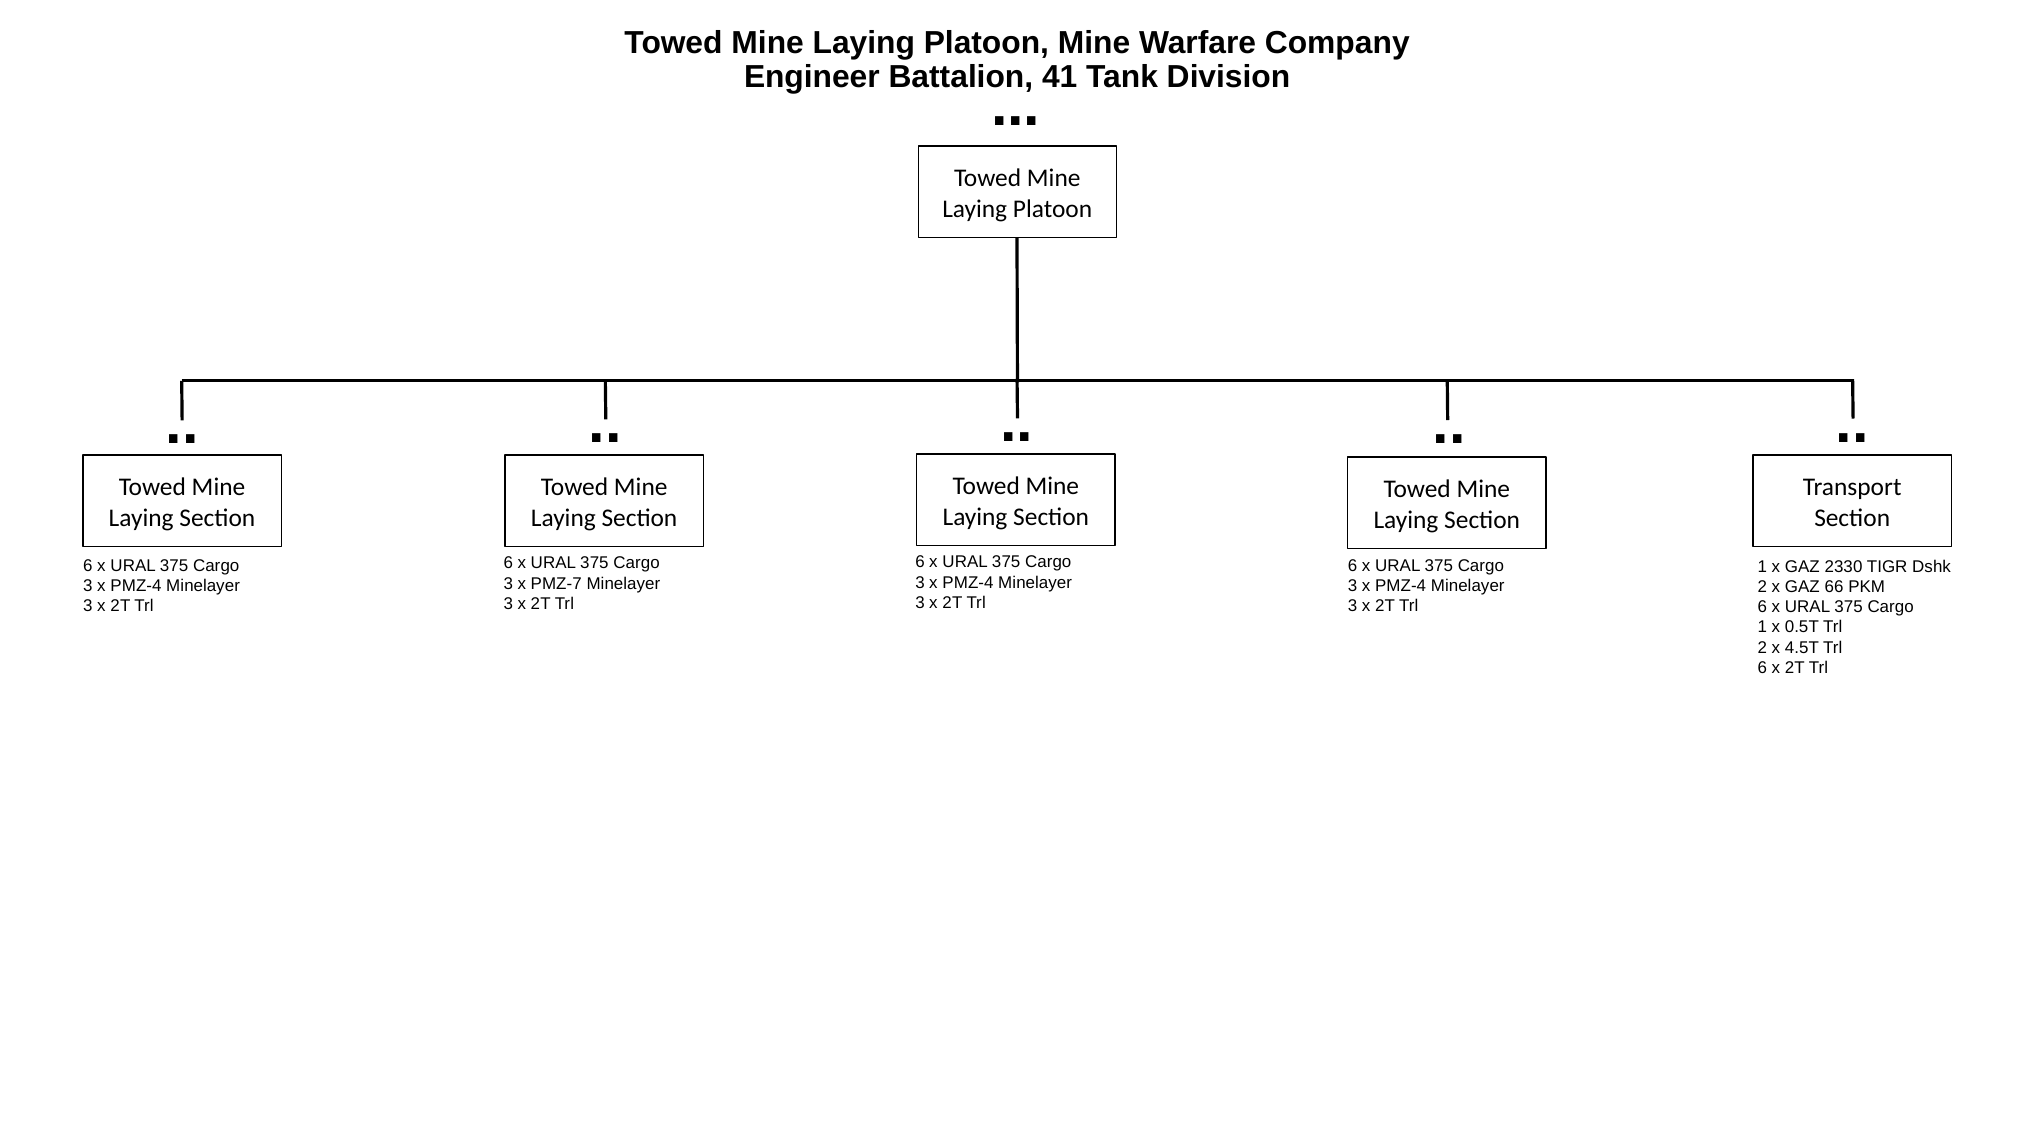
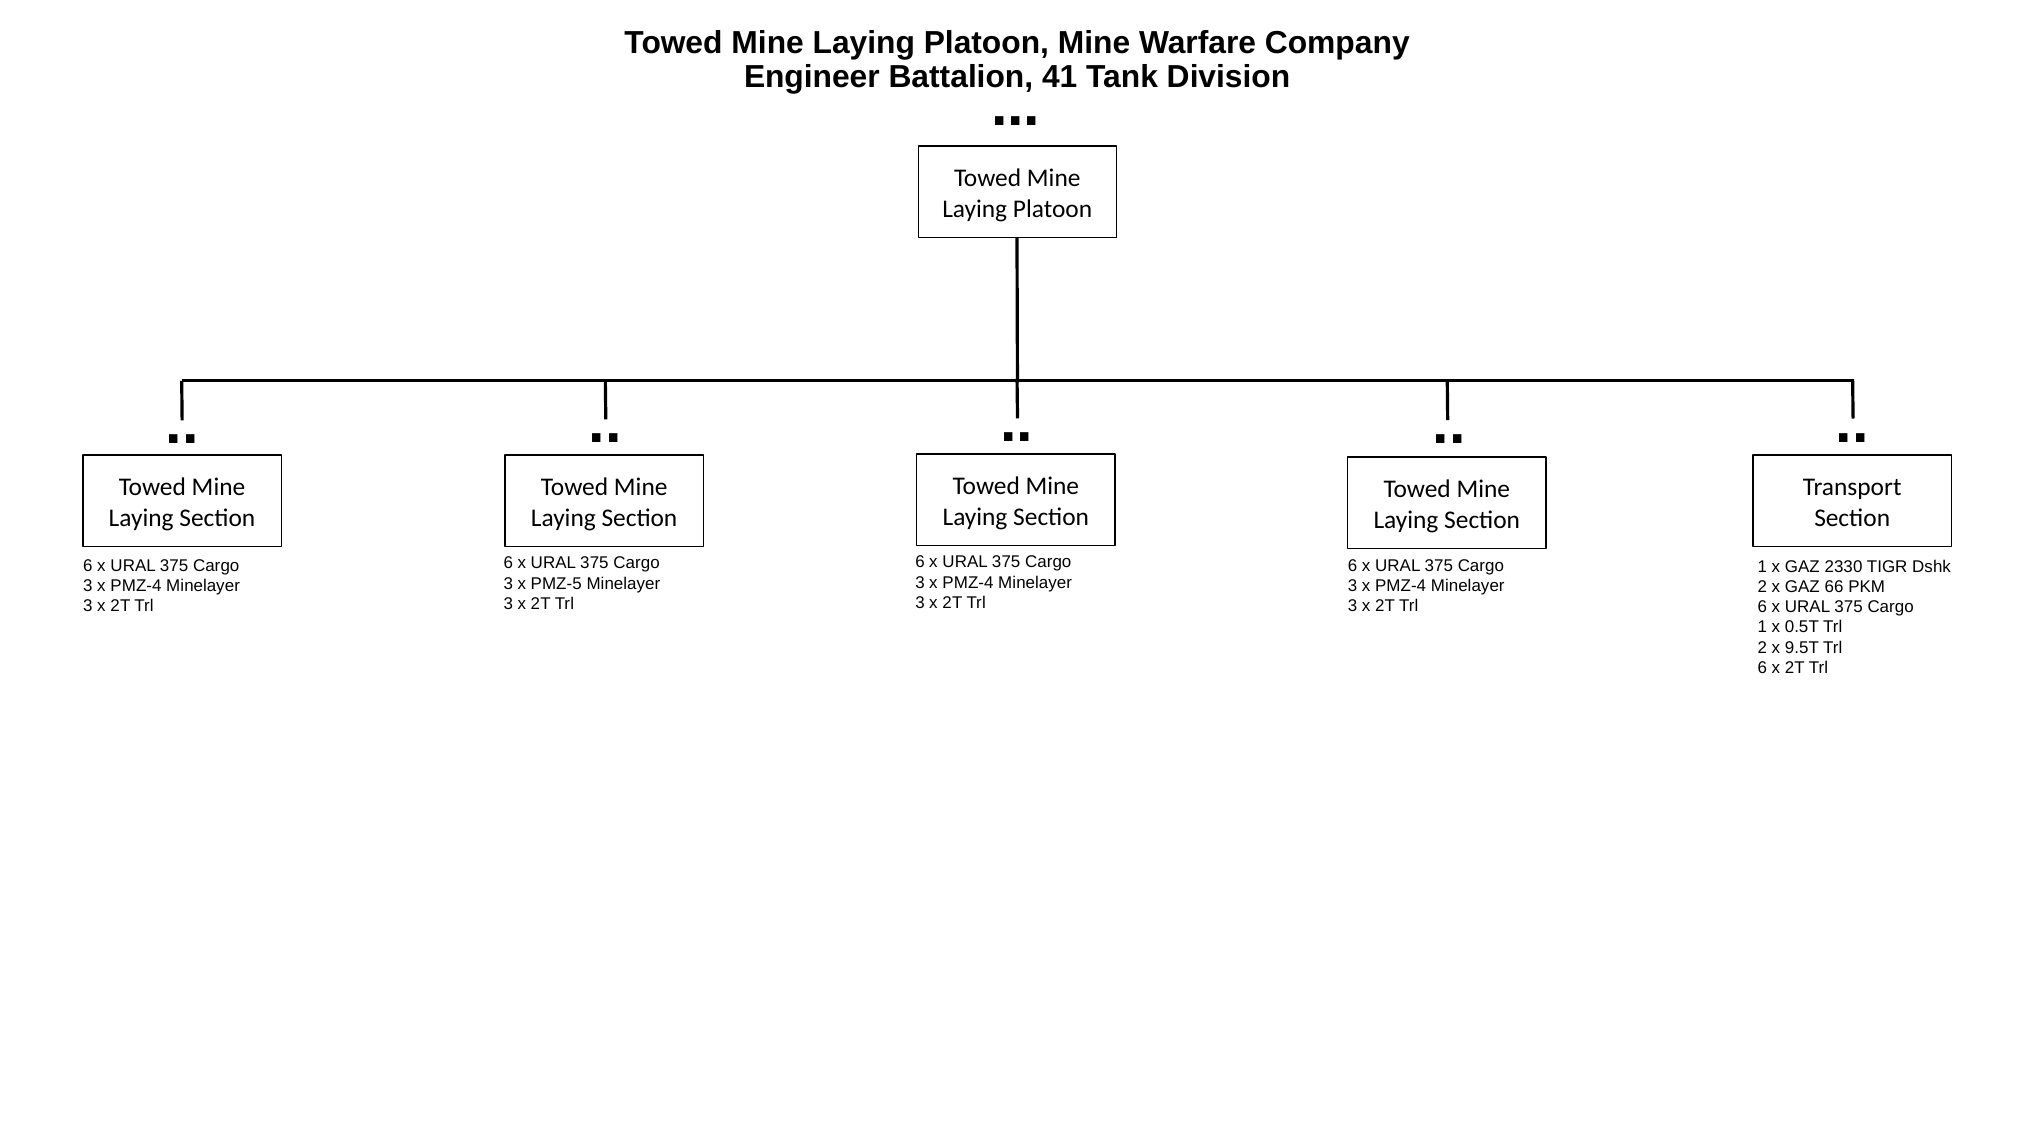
PMZ-7: PMZ-7 -> PMZ-5
4.5T: 4.5T -> 9.5T
